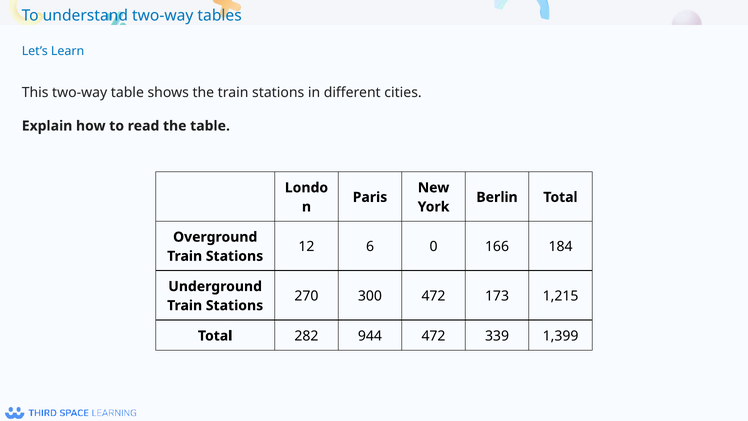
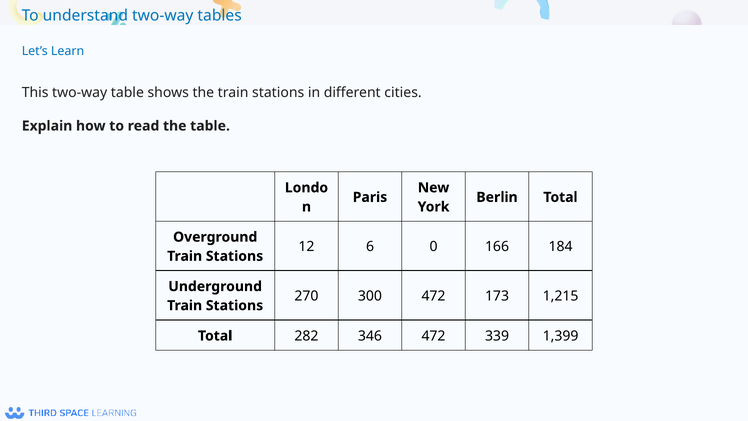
944: 944 -> 346
